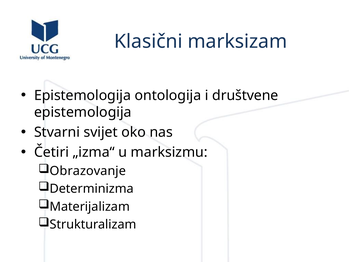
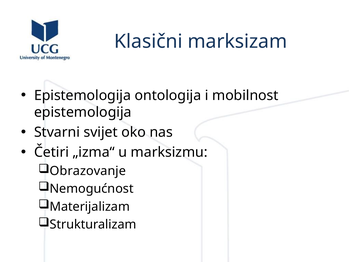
društvene: društvene -> mobilnost
Determinizma: Determinizma -> Nemogućnost
